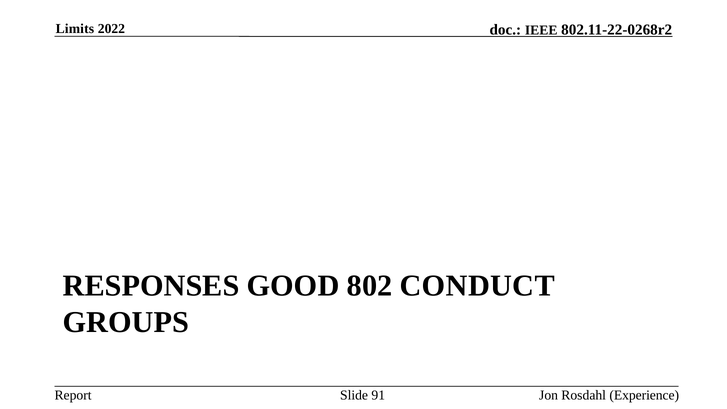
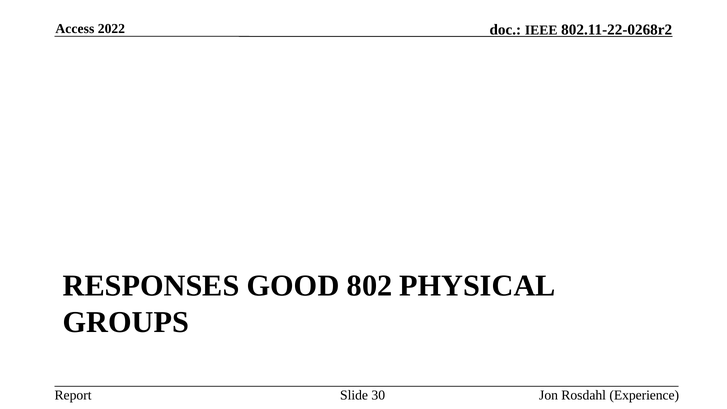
Limits: Limits -> Access
CONDUCT: CONDUCT -> PHYSICAL
91: 91 -> 30
